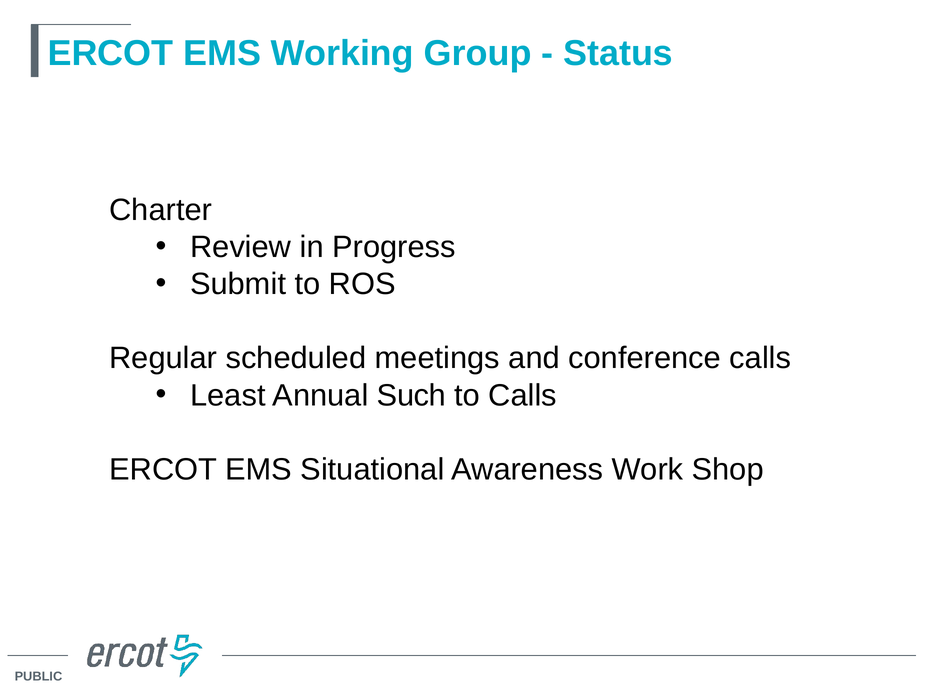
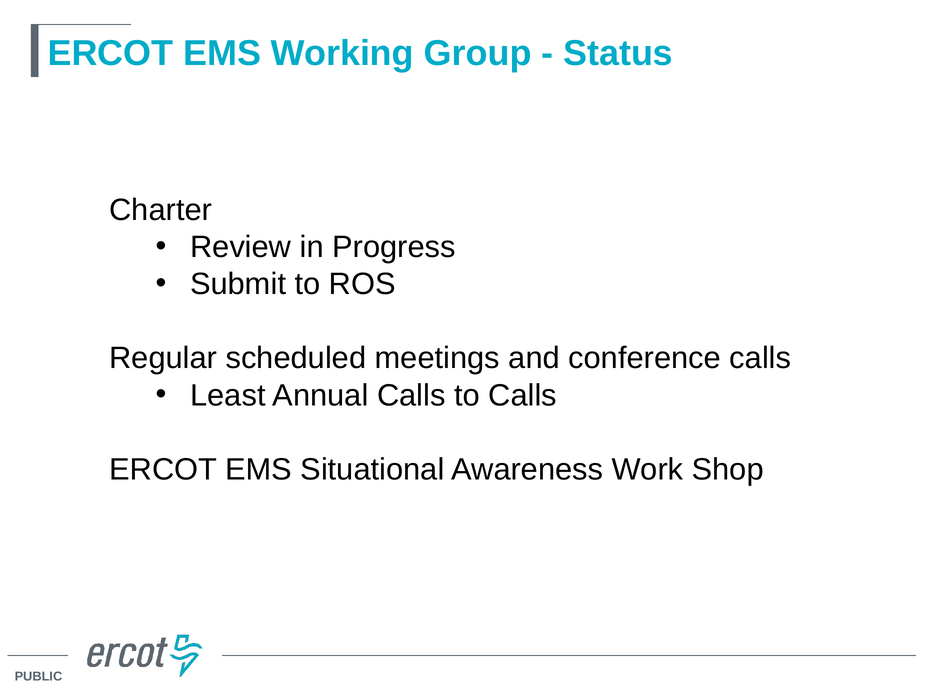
Annual Such: Such -> Calls
